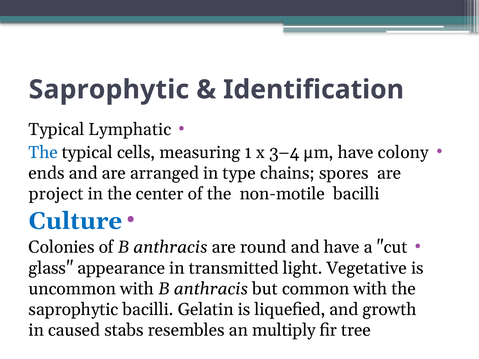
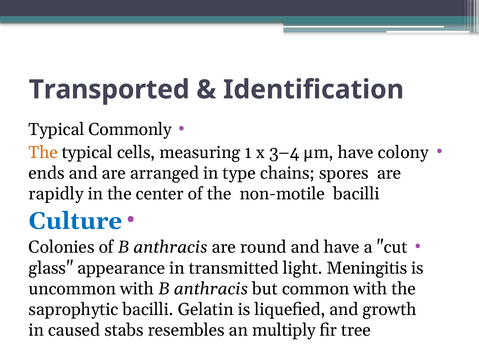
Saprophytic at (109, 90): Saprophytic -> Transported
Lymphatic: Lymphatic -> Commonly
The at (43, 152) colour: blue -> orange
project: project -> rapidly
Vegetative: Vegetative -> Meningitis
